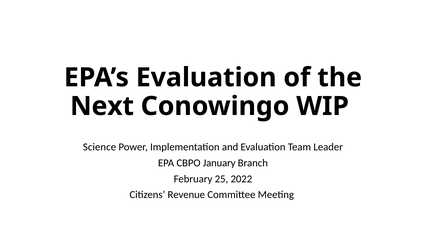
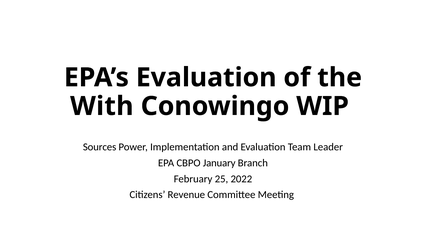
Next: Next -> With
Science: Science -> Sources
